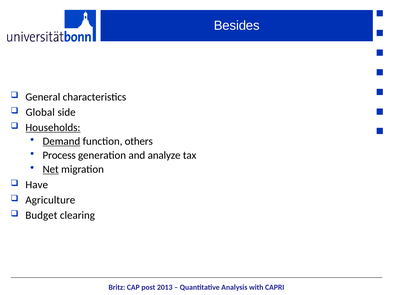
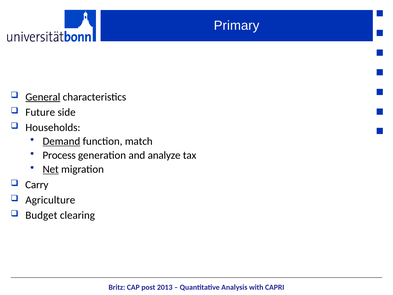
Besides: Besides -> Primary
General underline: none -> present
Global: Global -> Future
Households underline: present -> none
others: others -> match
Have: Have -> Carry
